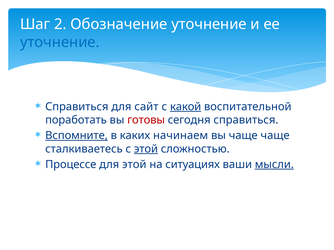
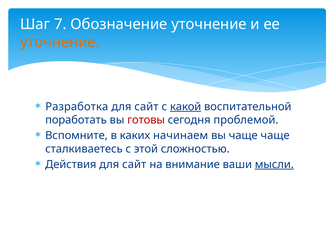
2: 2 -> 7
уточнение at (60, 42) colour: blue -> orange
Справиться at (77, 107): Справиться -> Разработка
сегодня справиться: справиться -> проблемой
Вспомните underline: present -> none
этой at (146, 149) underline: present -> none
Процессе: Процессе -> Действия
этой at (134, 165): этой -> сайт
ситуациях: ситуациях -> внимание
